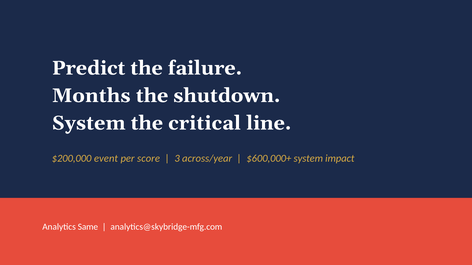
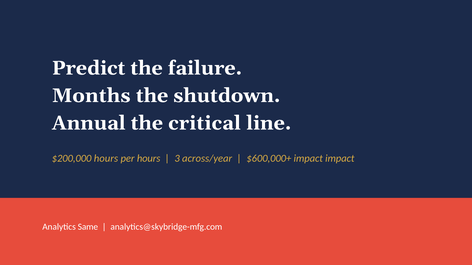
System at (89, 123): System -> Annual
$200,000 event: event -> hours
per score: score -> hours
$600,000+ system: system -> impact
